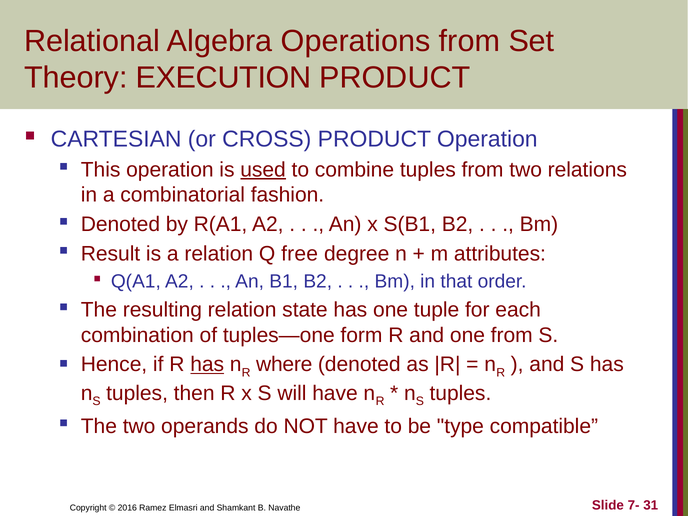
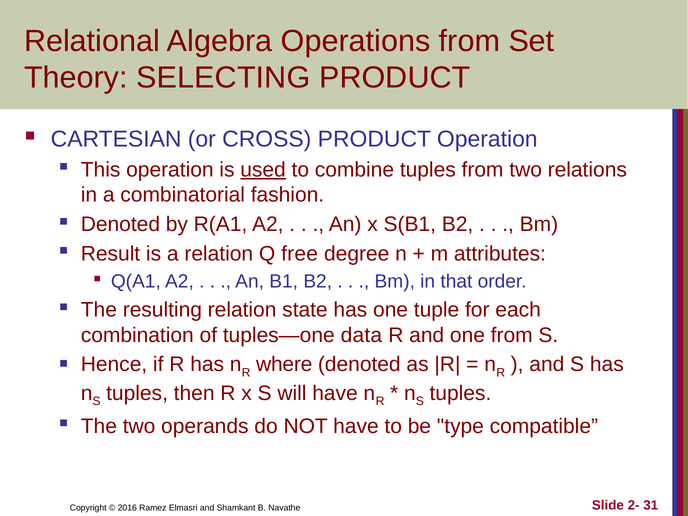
EXECUTION: EXECUTION -> SELECTING
form: form -> data
has at (207, 365) underline: present -> none
7-: 7- -> 2-
